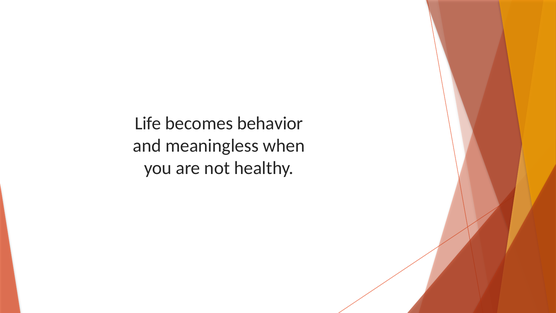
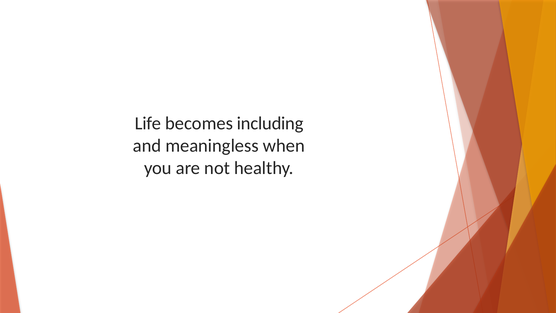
behavior: behavior -> including
